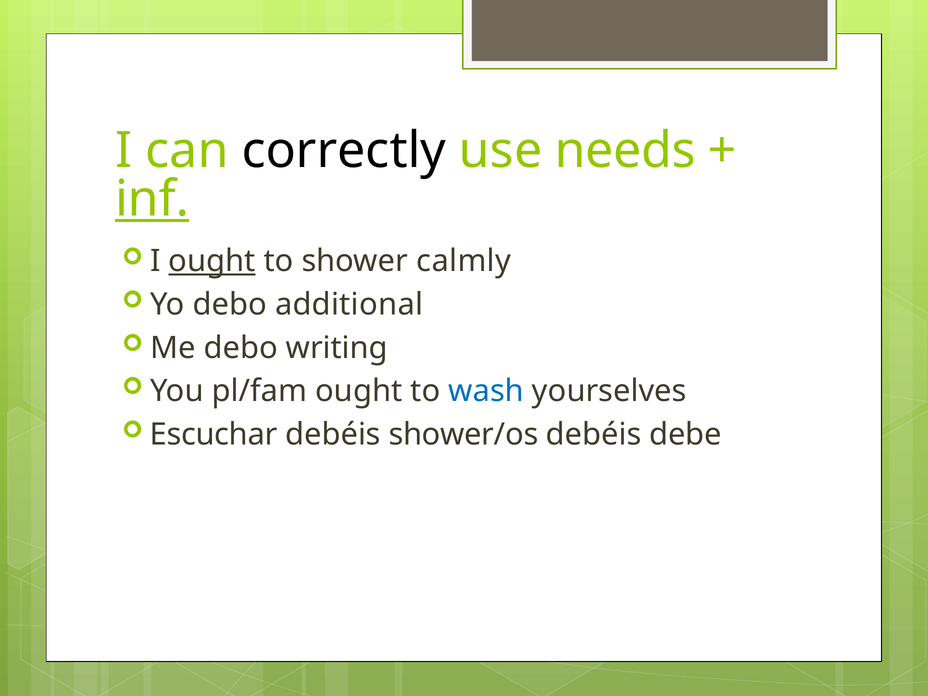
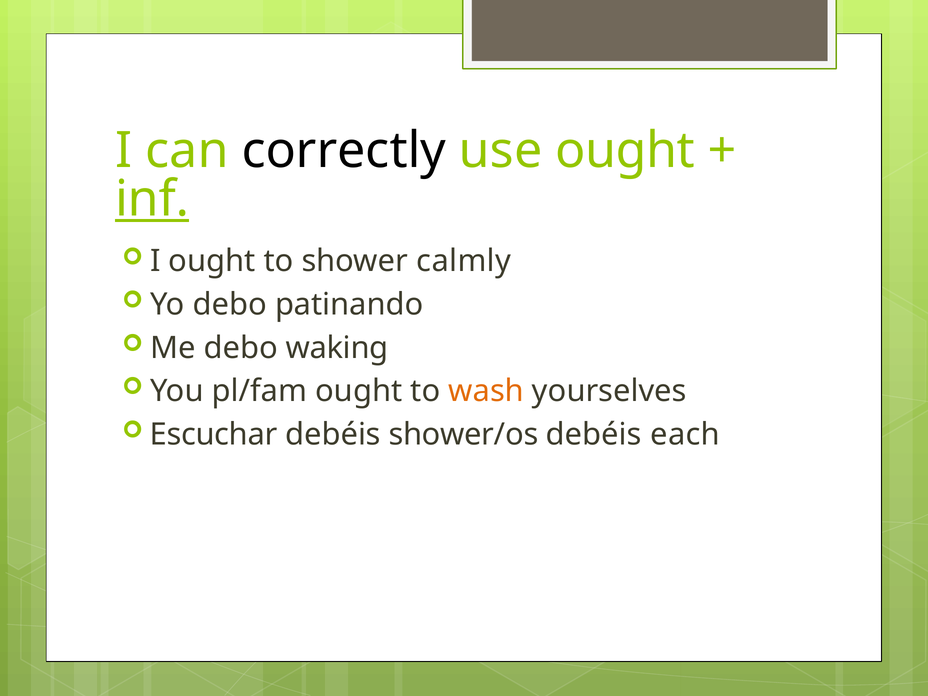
use needs: needs -> ought
ought at (212, 261) underline: present -> none
additional: additional -> patinando
writing: writing -> waking
wash colour: blue -> orange
debe: debe -> each
